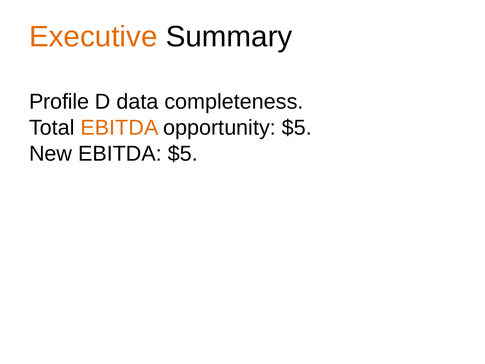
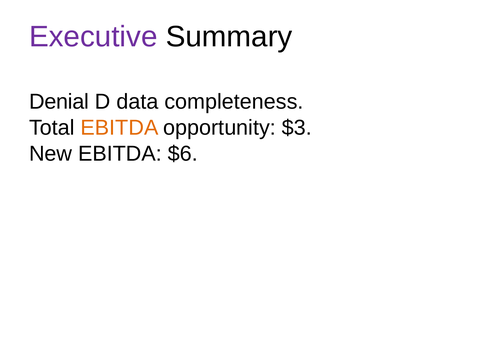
Executive colour: orange -> purple
Profile: Profile -> Denial
opportunity $5: $5 -> $3
EBITDA $5: $5 -> $6
